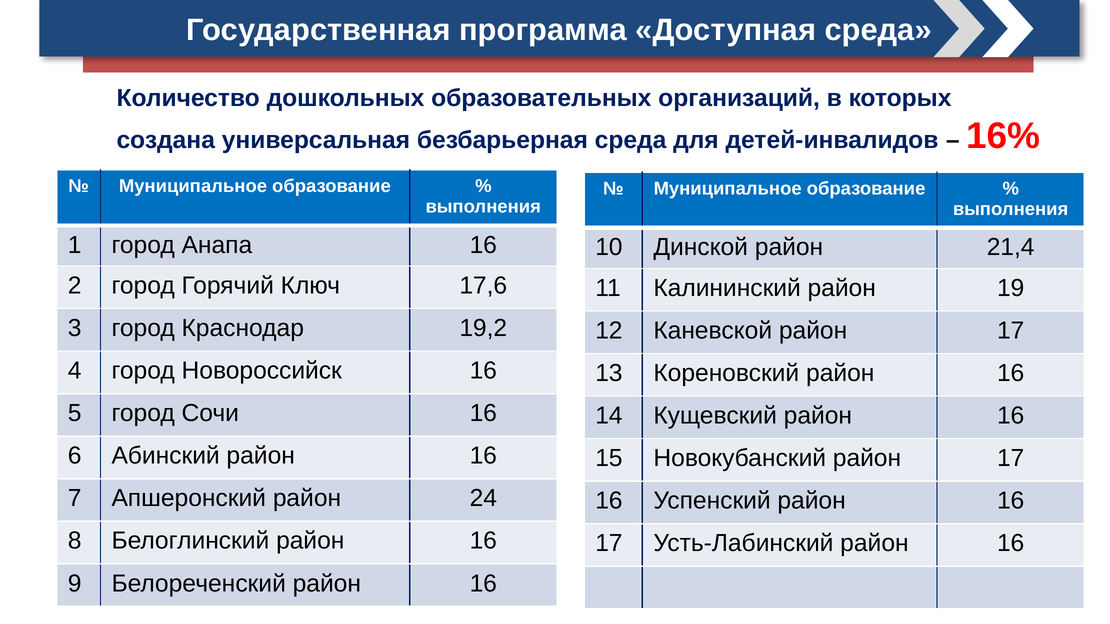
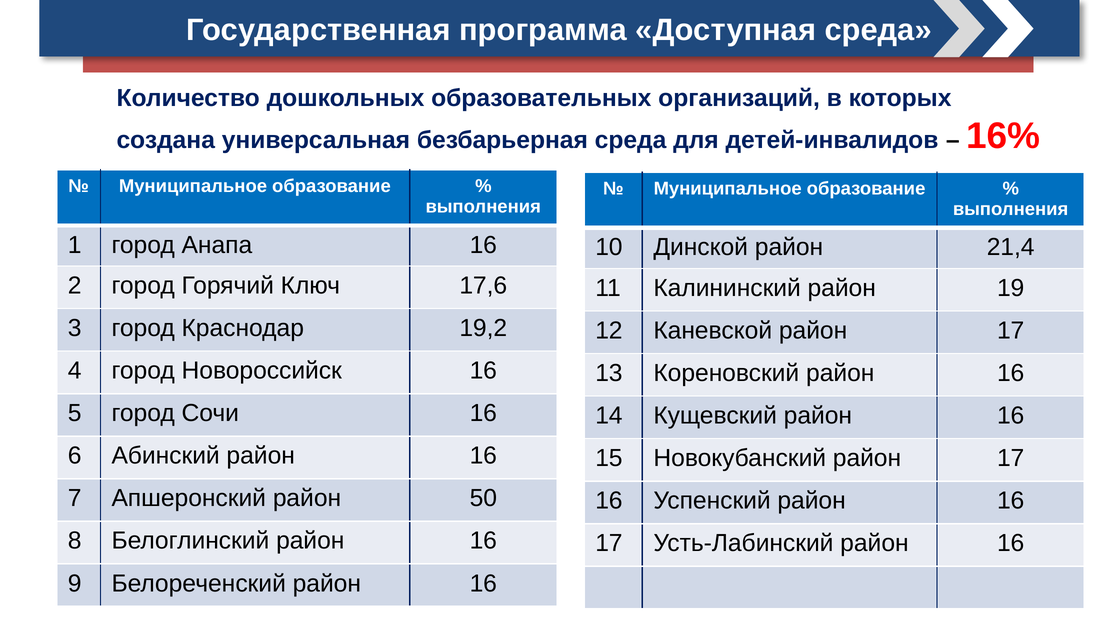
24: 24 -> 50
